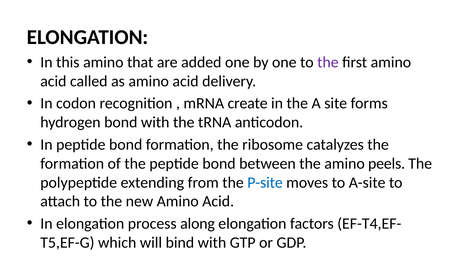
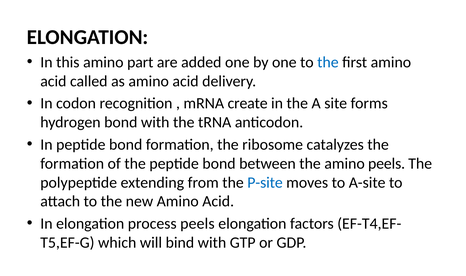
that: that -> part
the at (328, 62) colour: purple -> blue
process along: along -> peels
